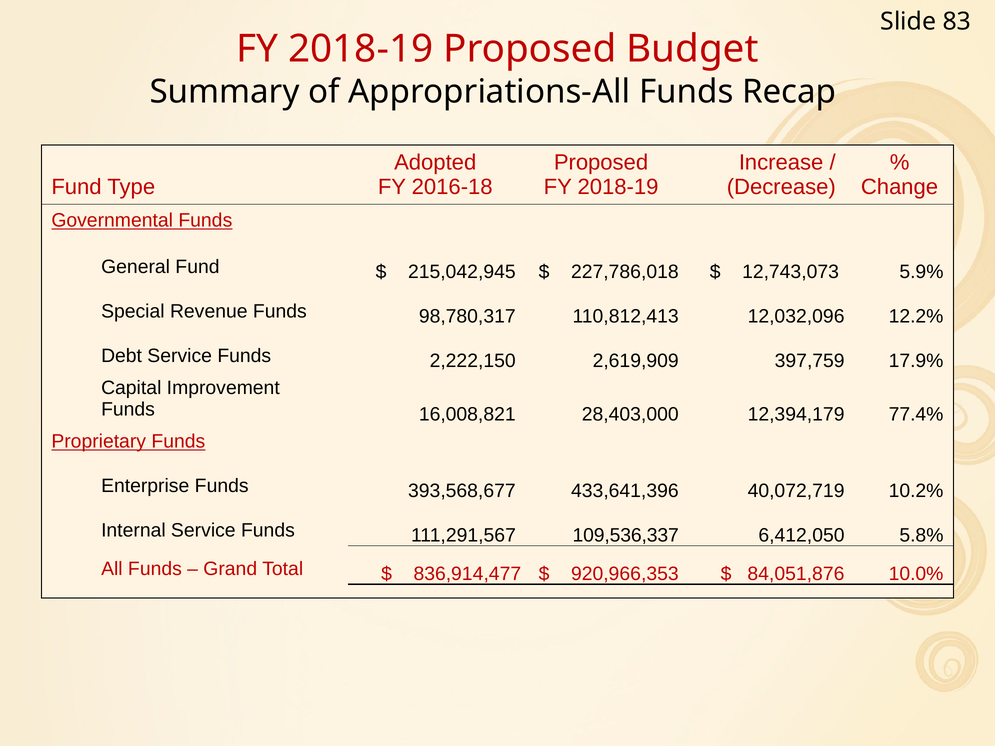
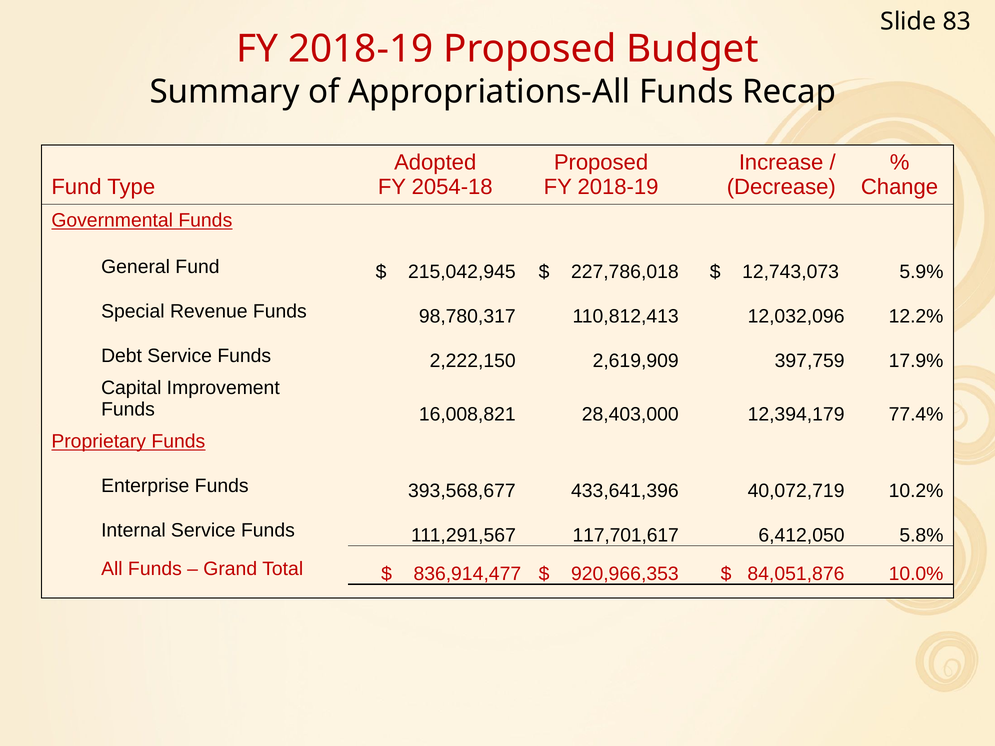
2016-18: 2016-18 -> 2054-18
109,536,337: 109,536,337 -> 117,701,617
